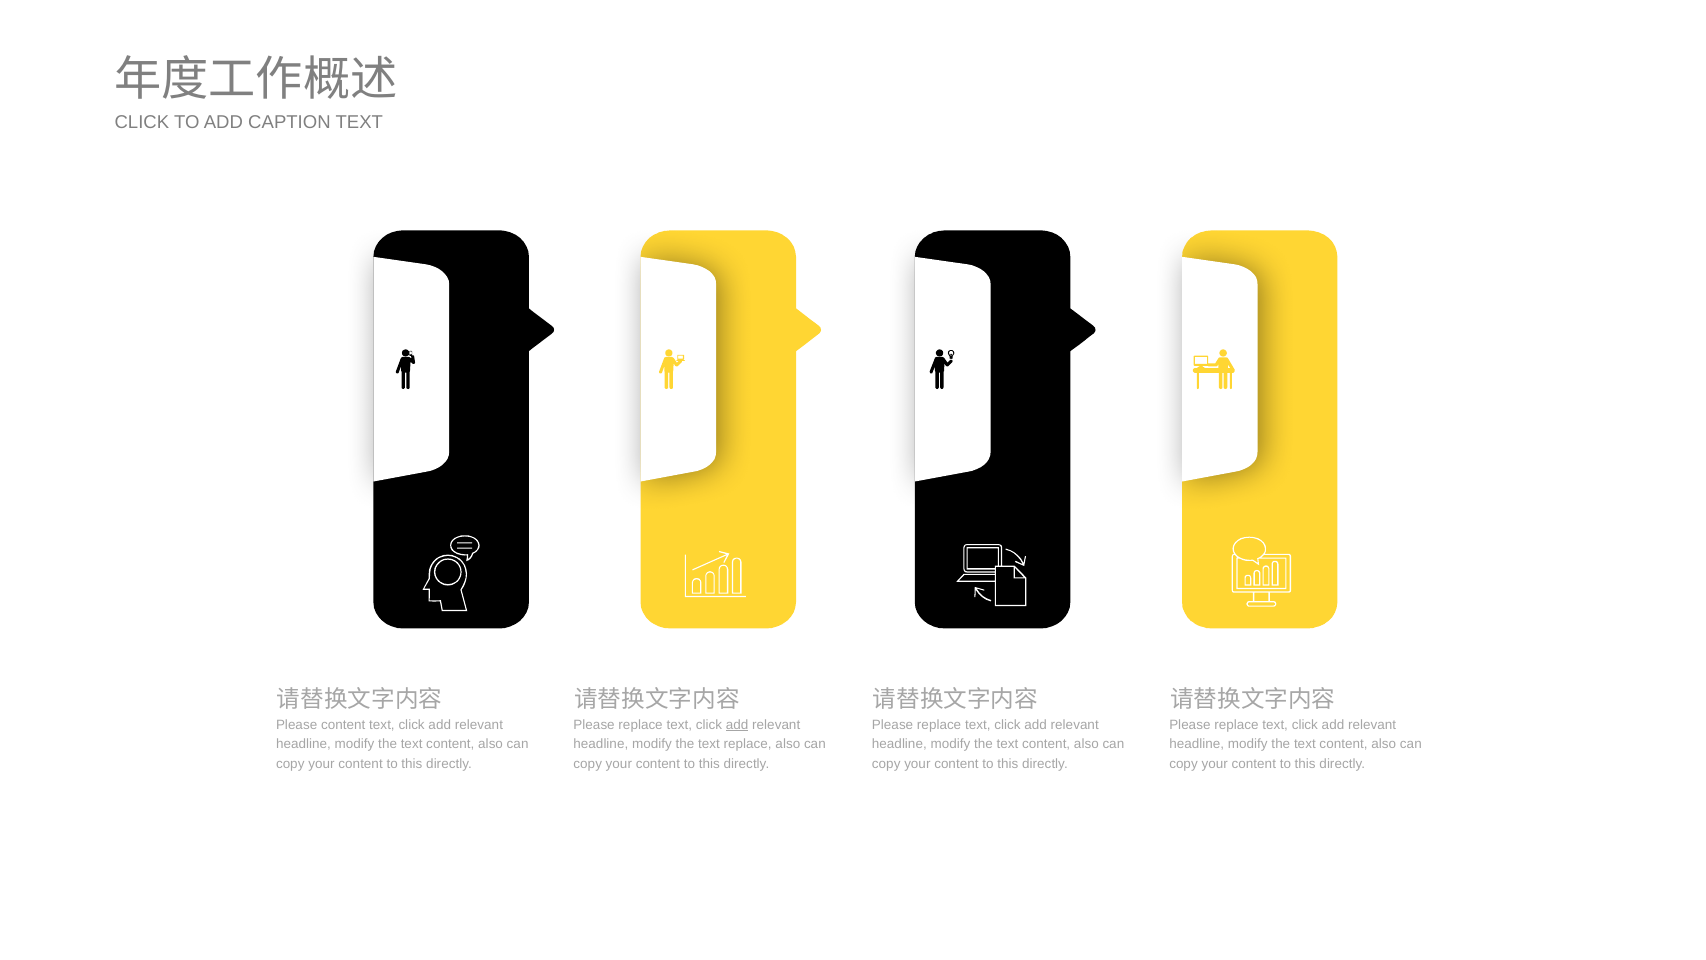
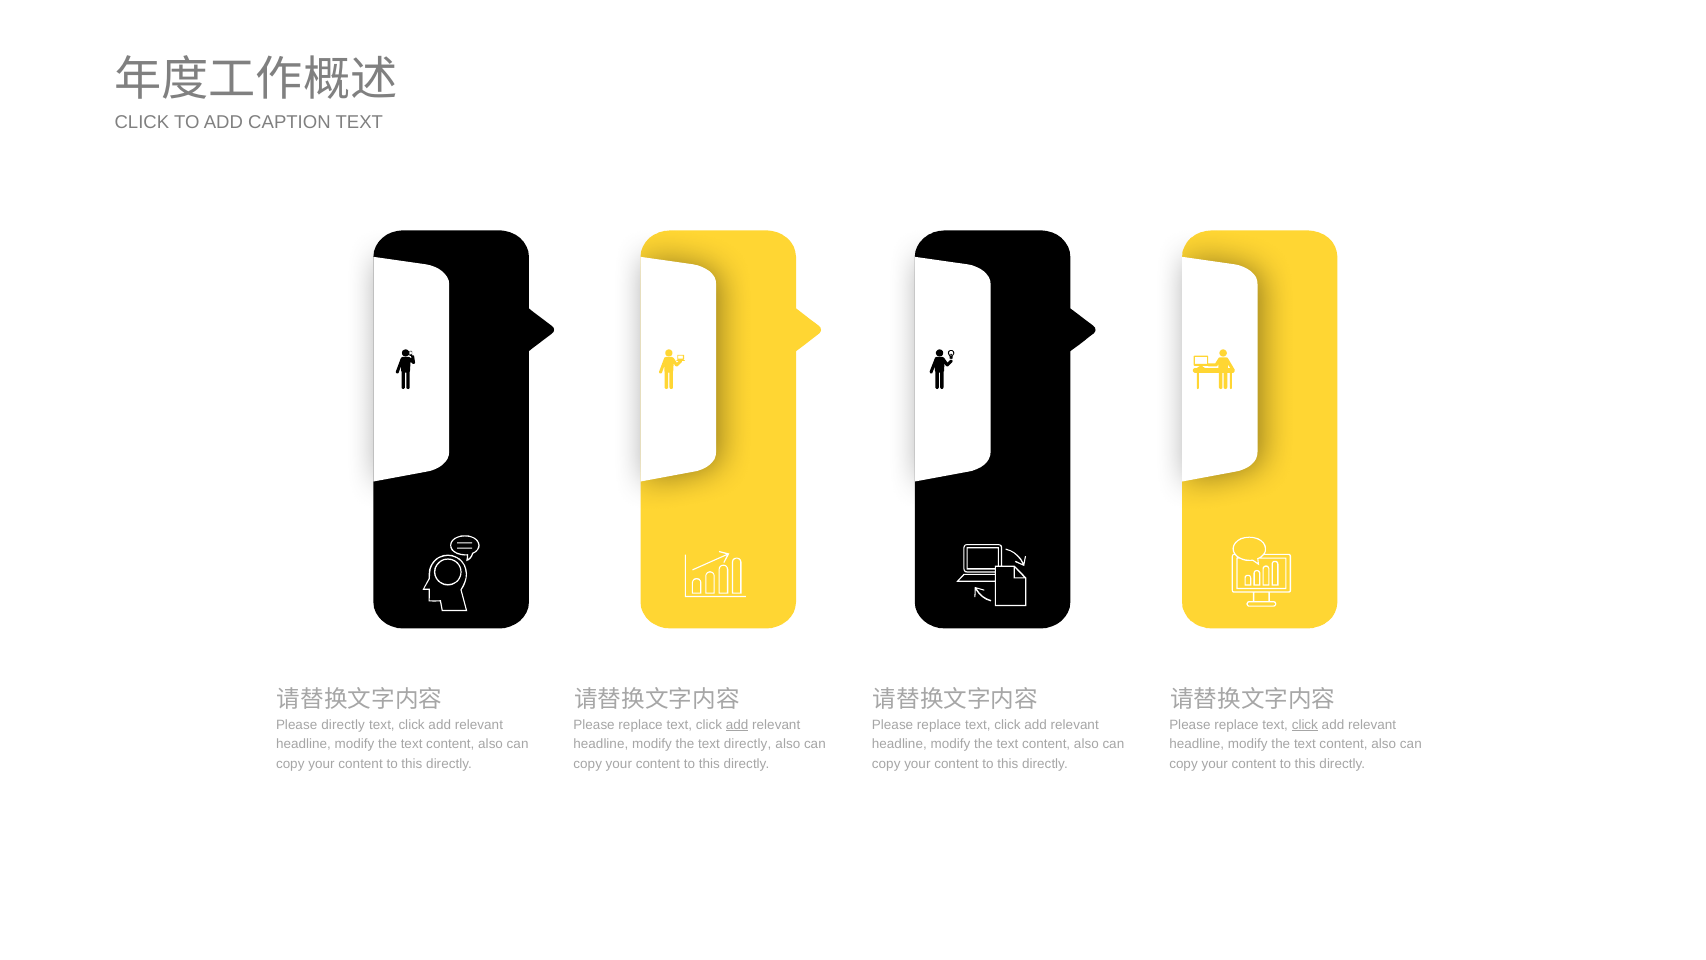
Please content: content -> directly
click at (1305, 725) underline: none -> present
text replace: replace -> directly
